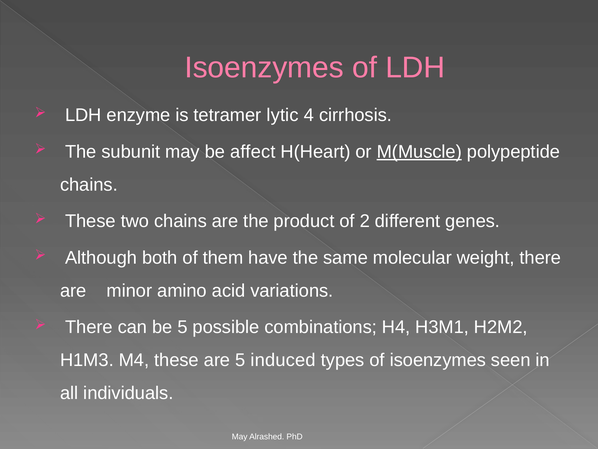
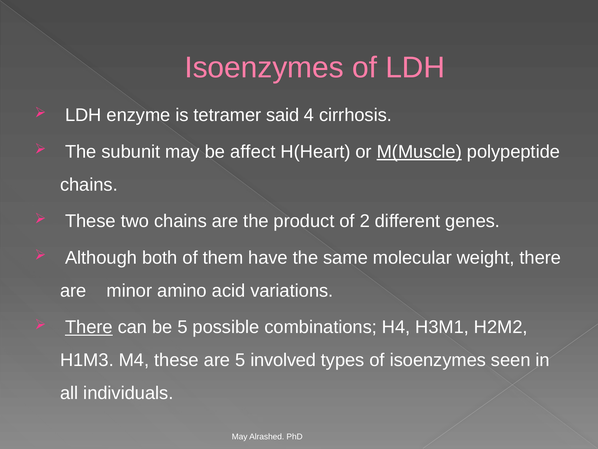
lytic: lytic -> said
There at (89, 327) underline: none -> present
induced: induced -> involved
